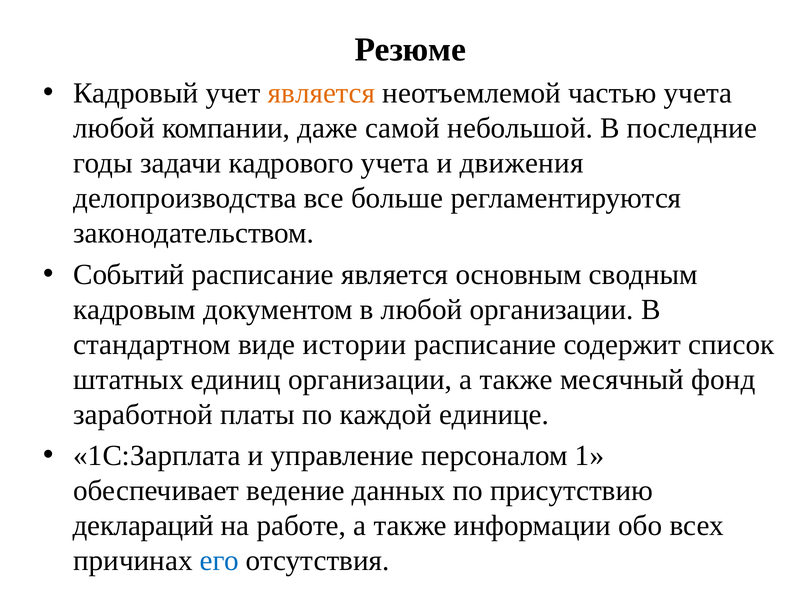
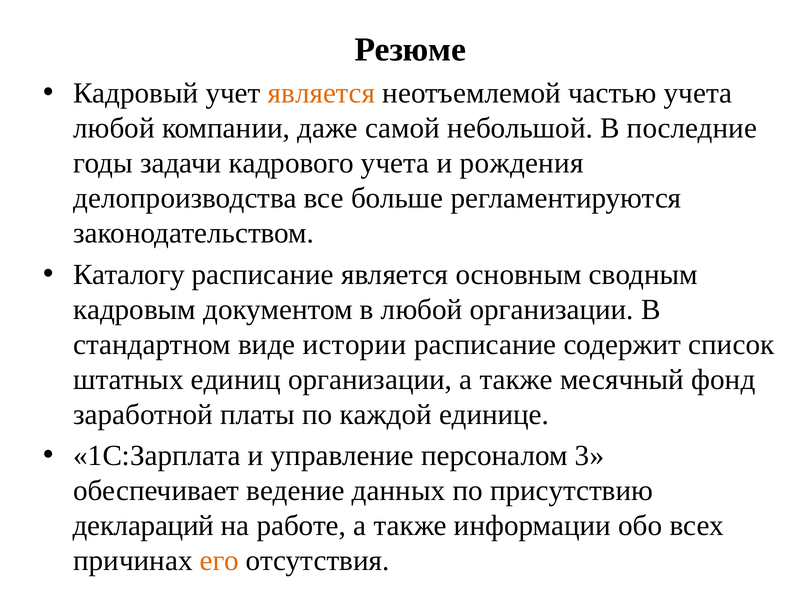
движения: движения -> рождения
Событий: Событий -> Каталогу
1: 1 -> 3
его colour: blue -> orange
